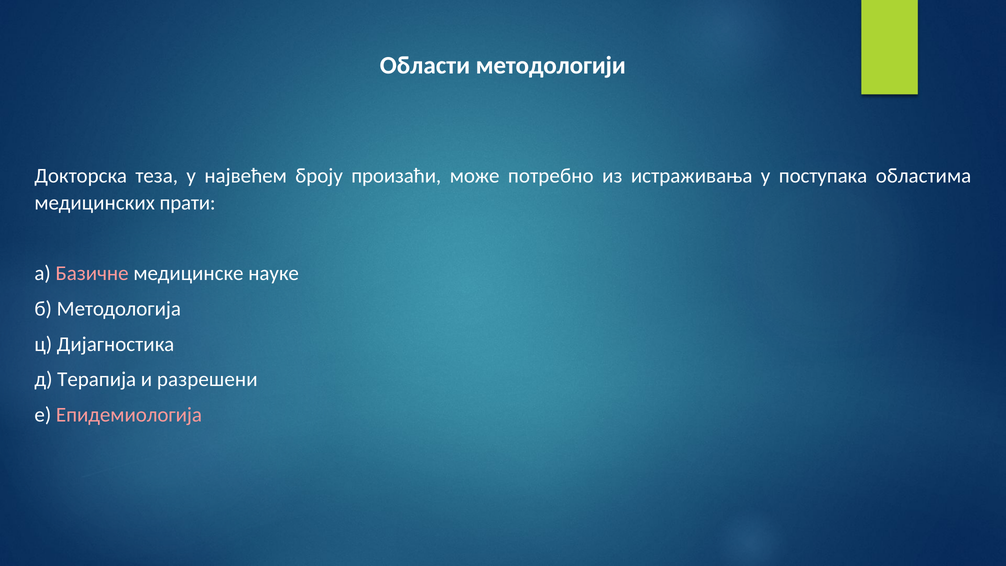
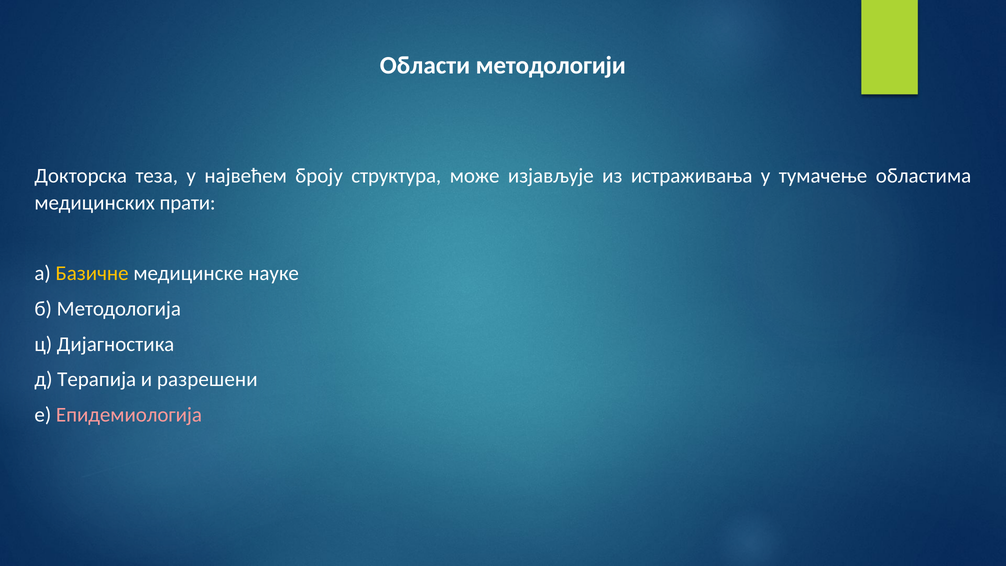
произаћи: произаћи -> структура
потребно: потребно -> изјављује
поступака: поступака -> тумачење
Базичне colour: pink -> yellow
